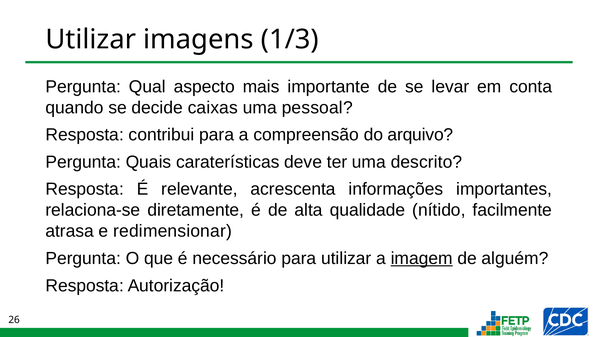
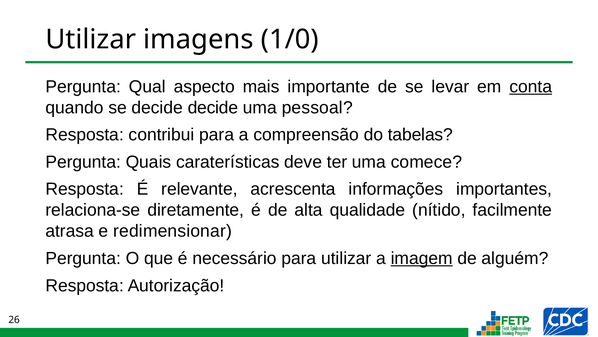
1/3: 1/3 -> 1/0
conta underline: none -> present
decide caixas: caixas -> decide
arquivo: arquivo -> tabelas
descrito: descrito -> comece
